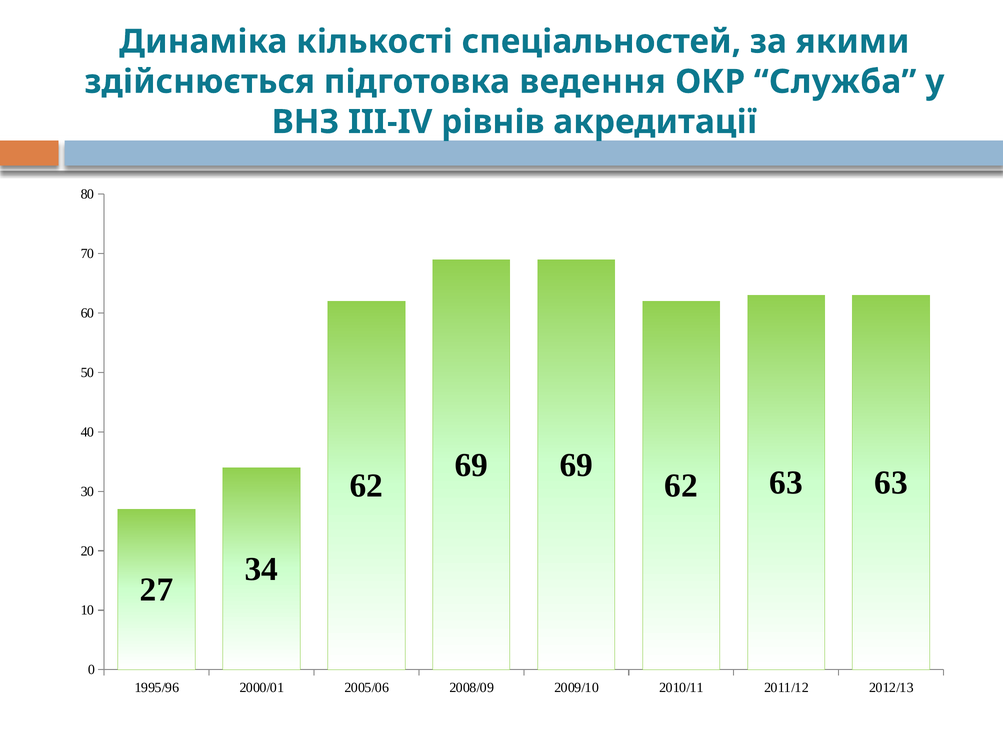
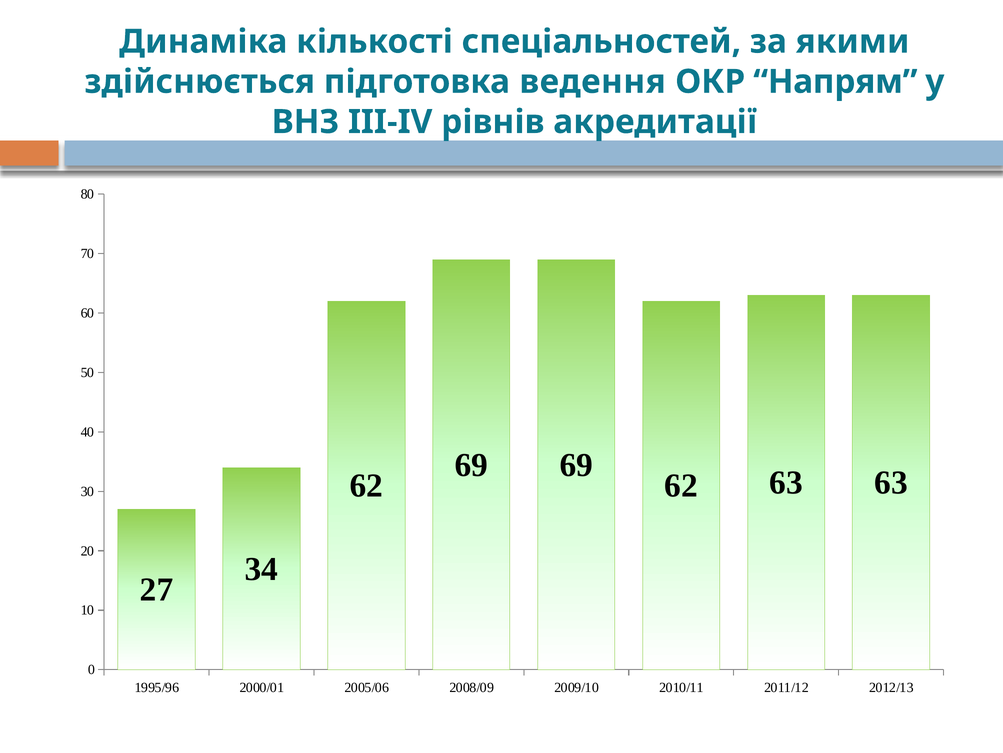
Служба: Служба -> Напрям
